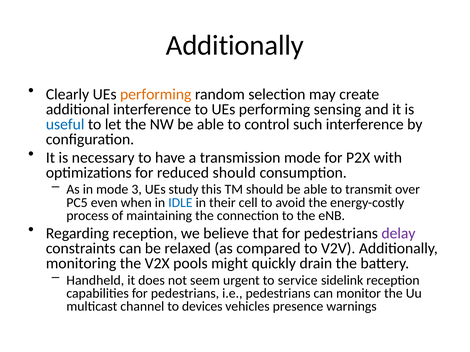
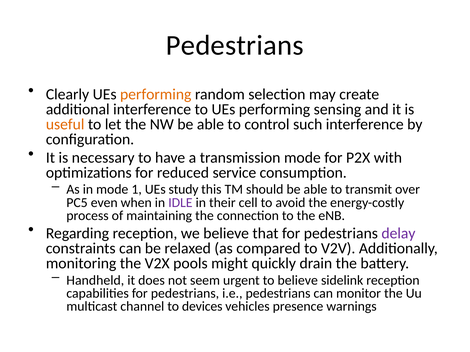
Additionally at (235, 45): Additionally -> Pedestrians
useful colour: blue -> orange
reduced should: should -> service
3: 3 -> 1
IDLE colour: blue -> purple
to service: service -> believe
